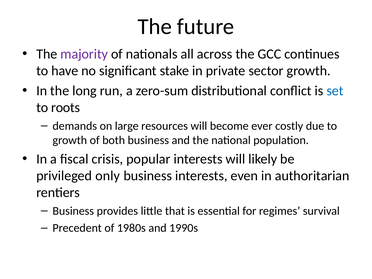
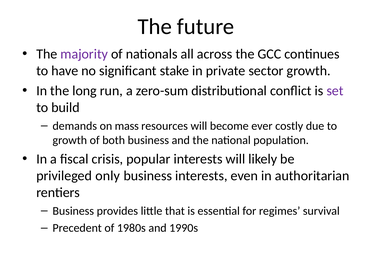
set colour: blue -> purple
roots: roots -> build
large: large -> mass
